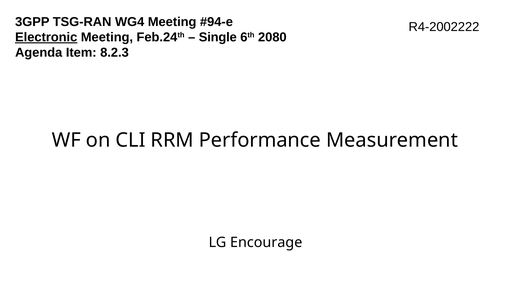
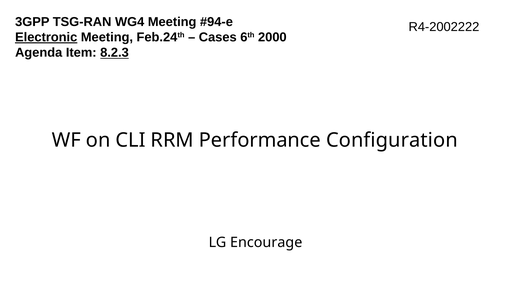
Single: Single -> Cases
2080: 2080 -> 2000
8.2.3 underline: none -> present
Measurement: Measurement -> Configuration
